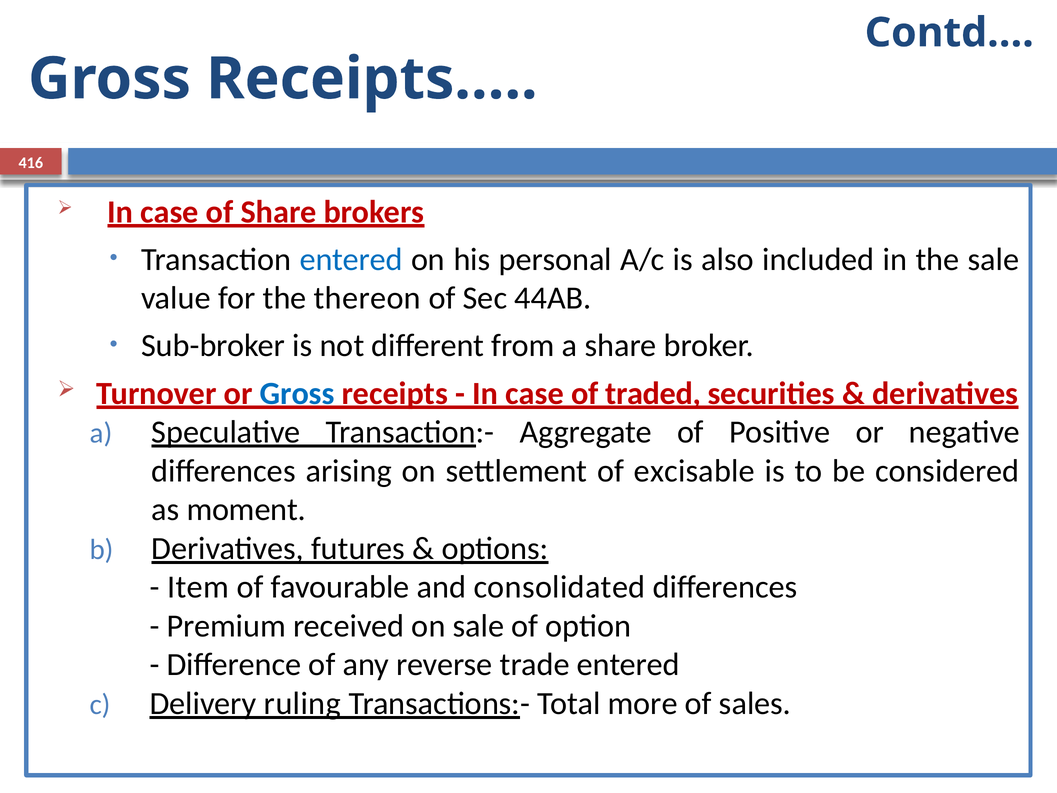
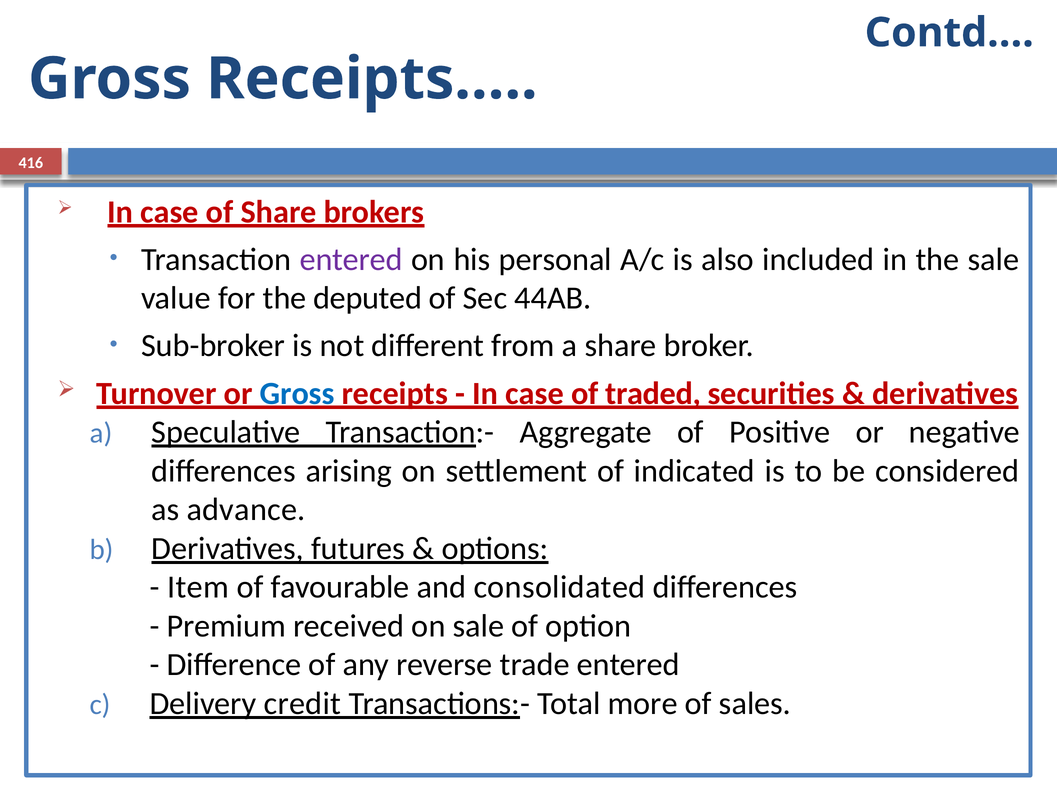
entered at (351, 259) colour: blue -> purple
thereon: thereon -> deputed
excisable: excisable -> indicated
moment: moment -> advance
ruling: ruling -> credit
